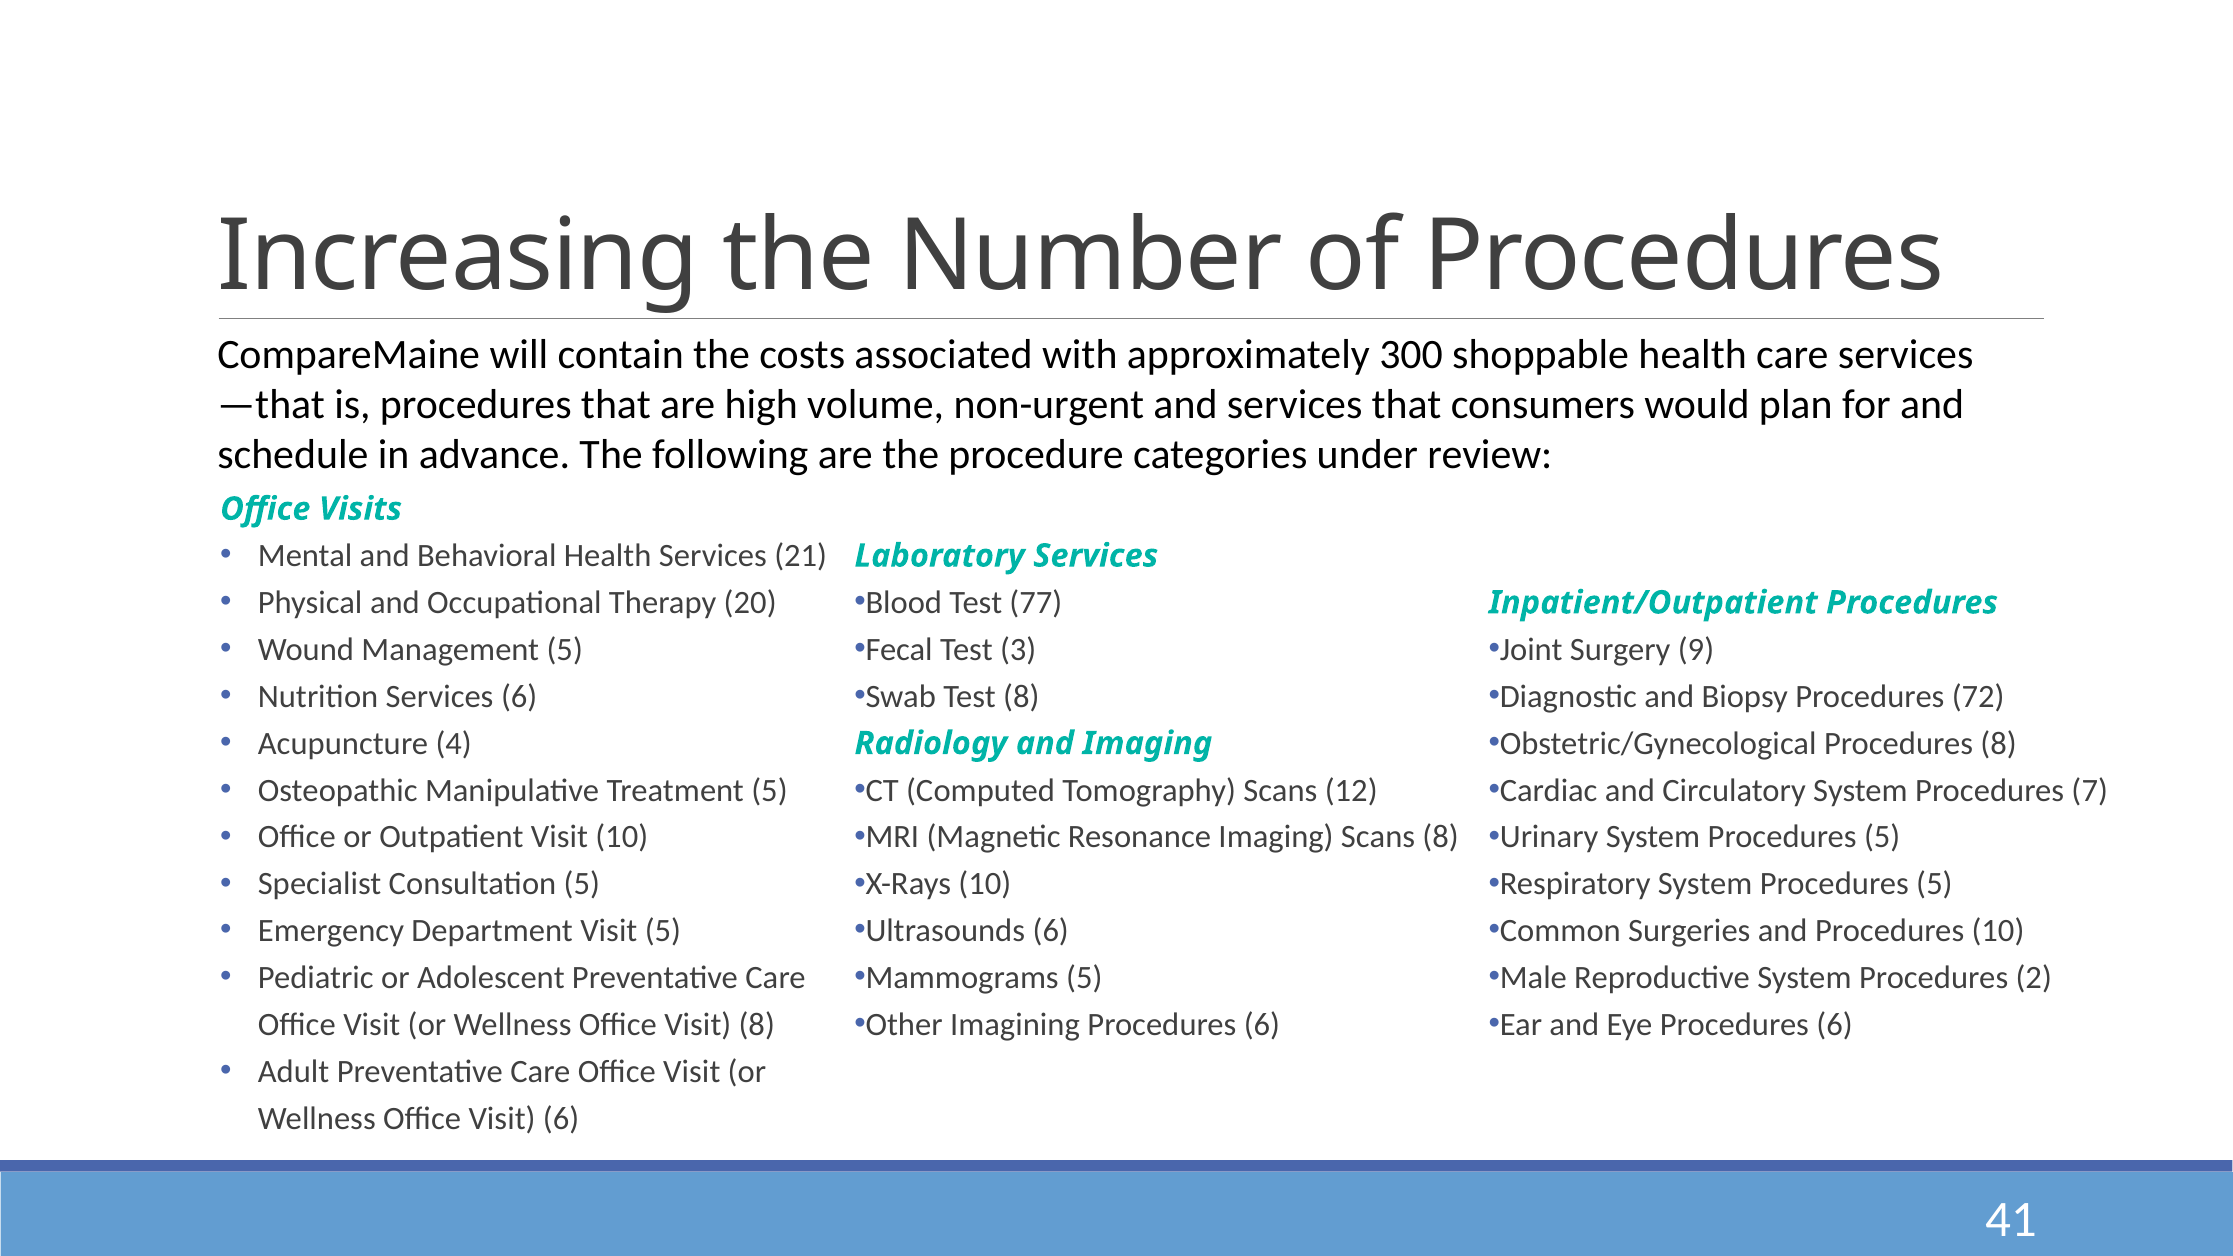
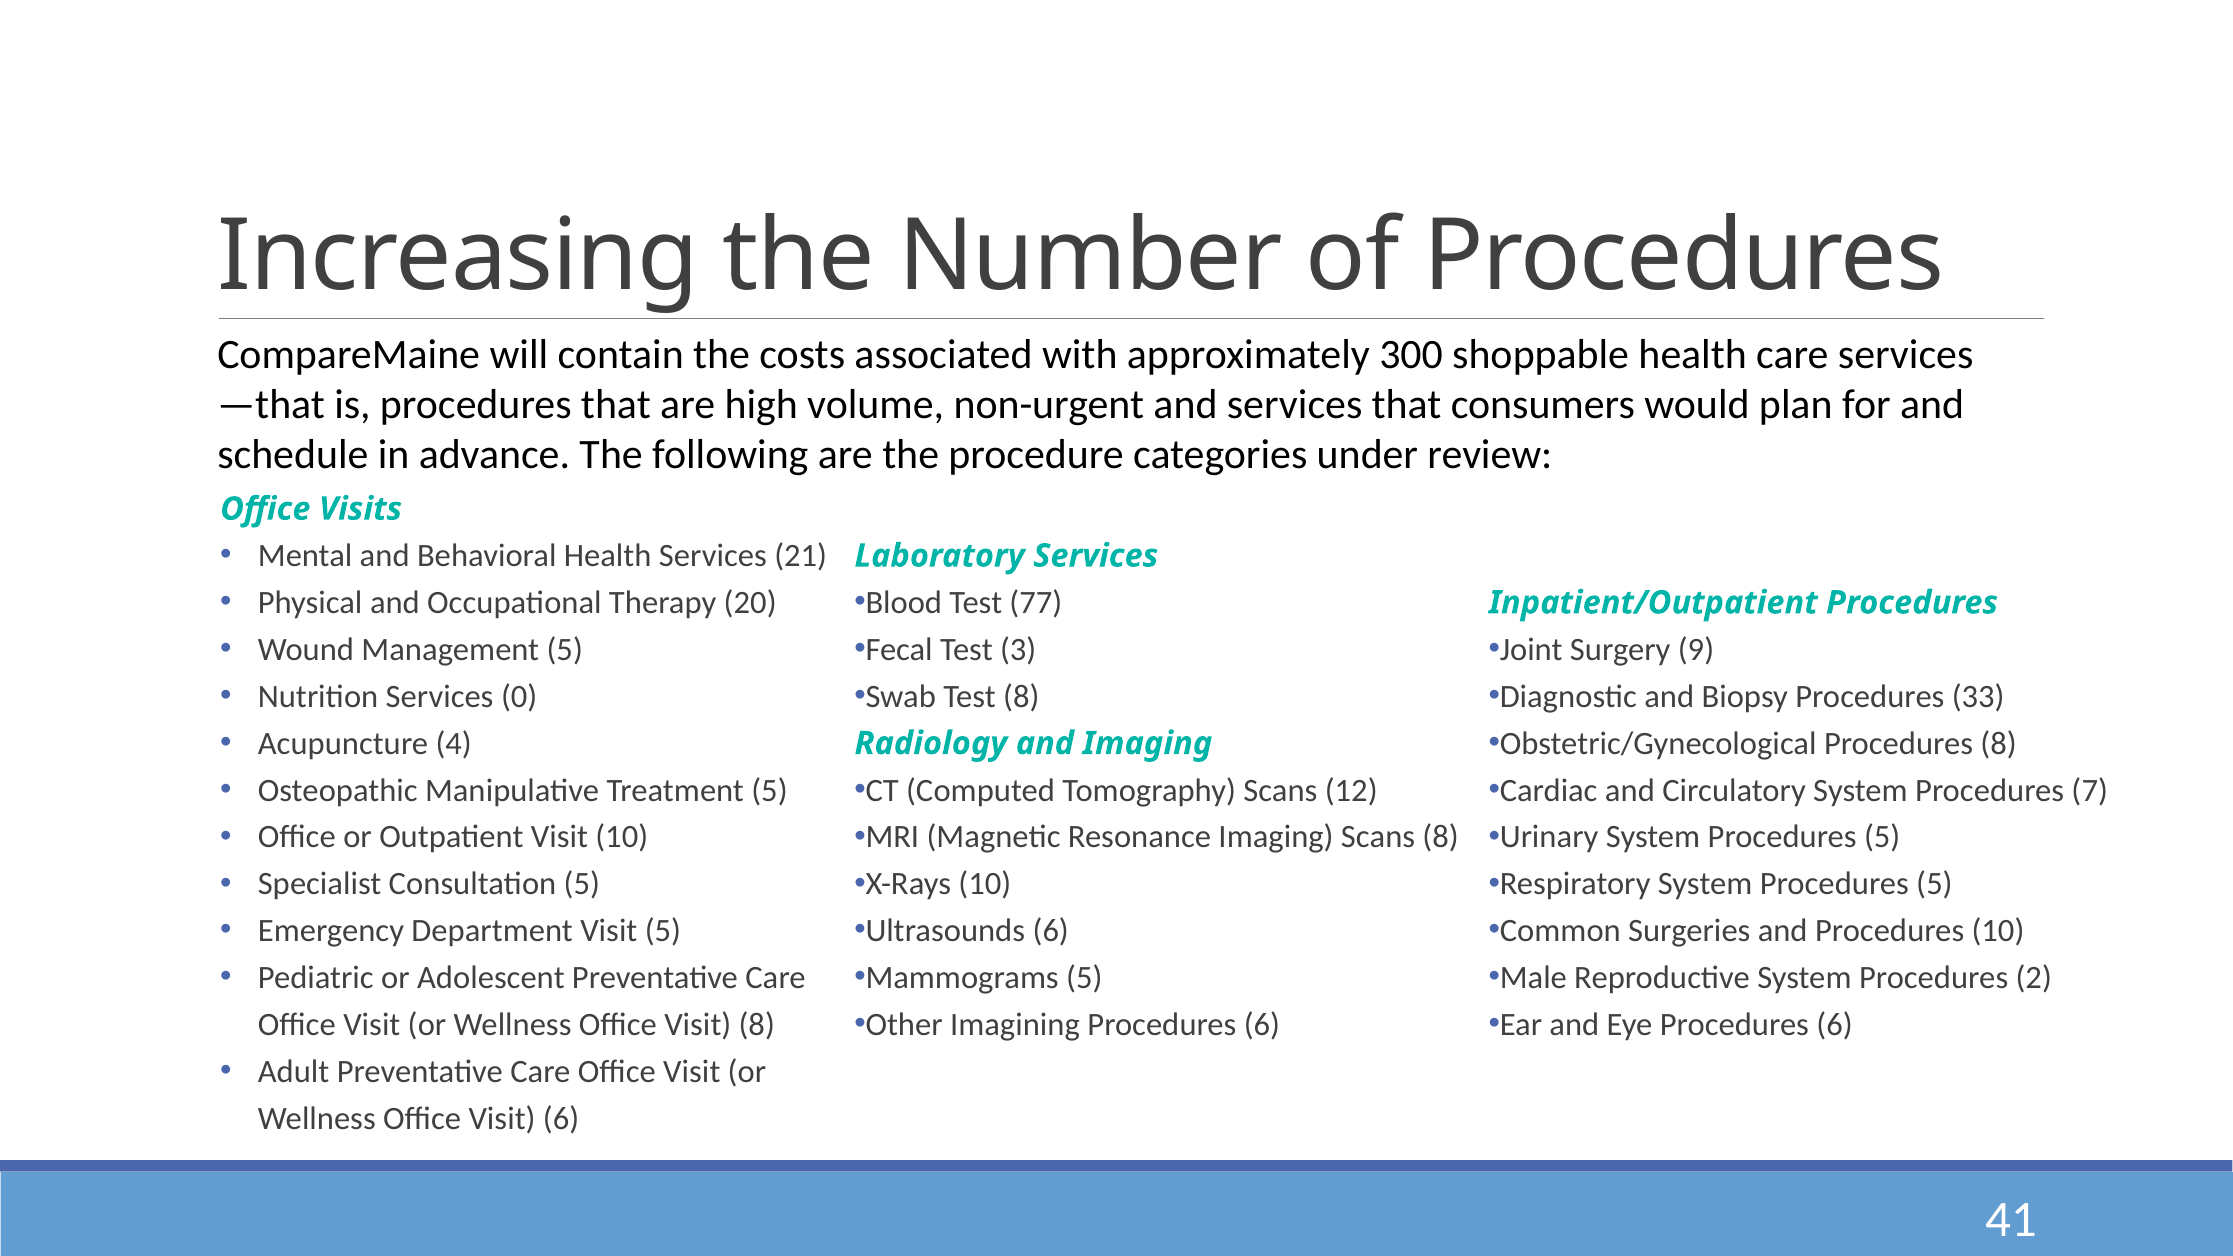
Services 6: 6 -> 0
72: 72 -> 33
